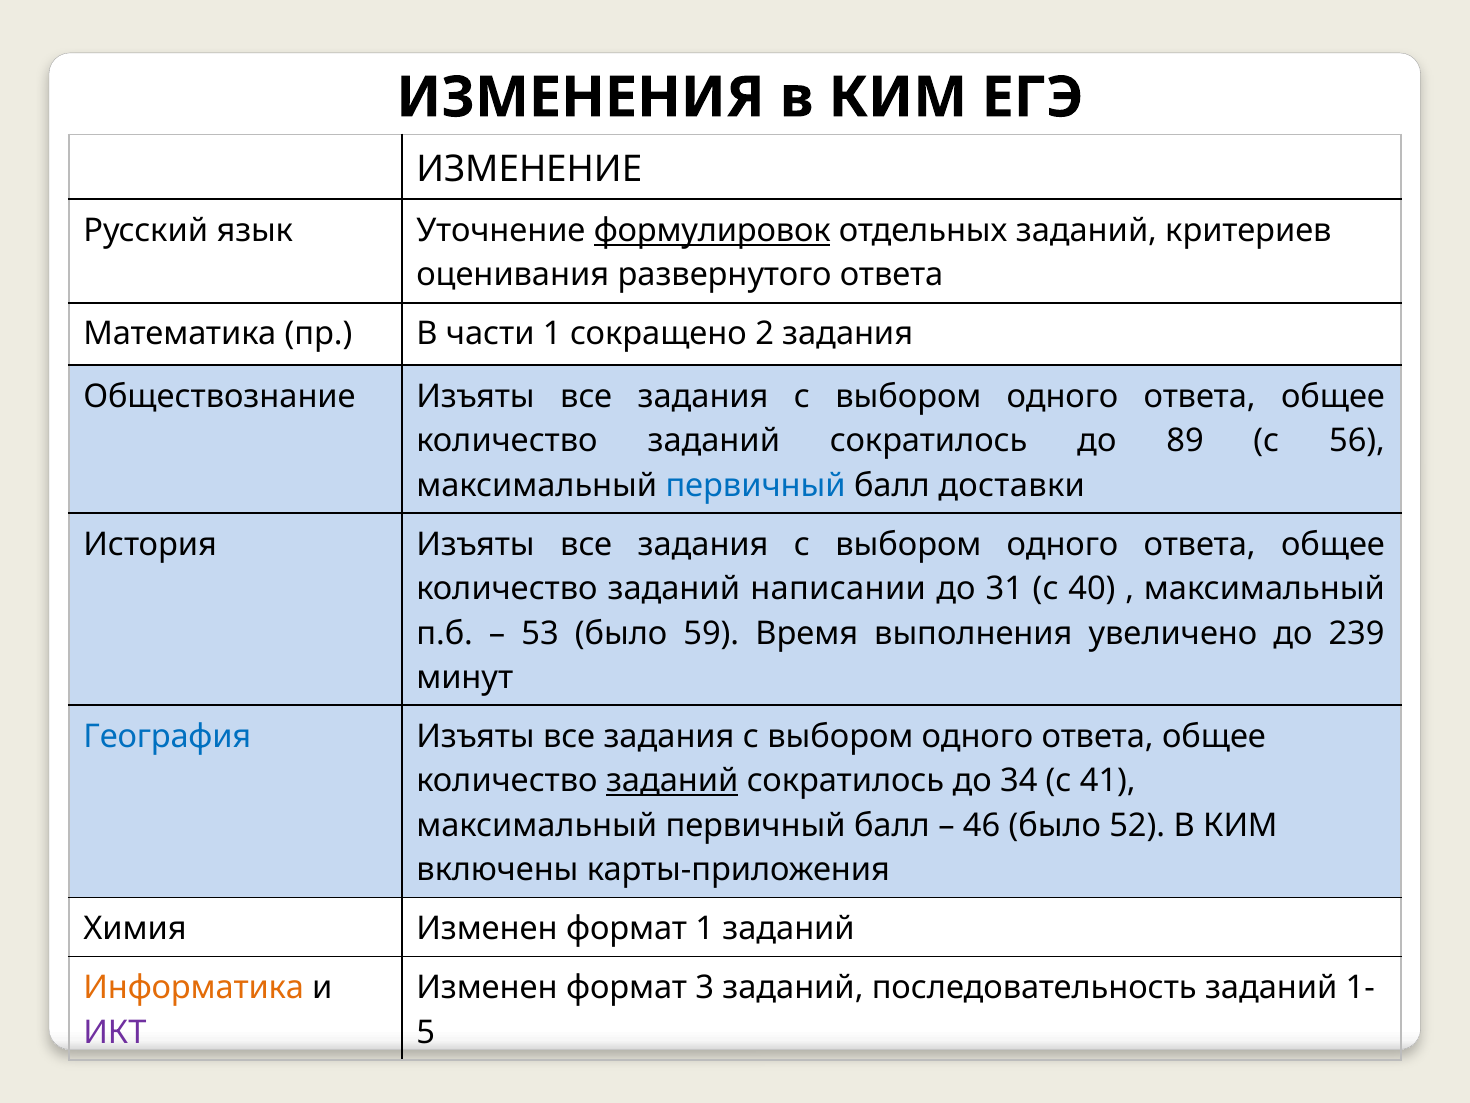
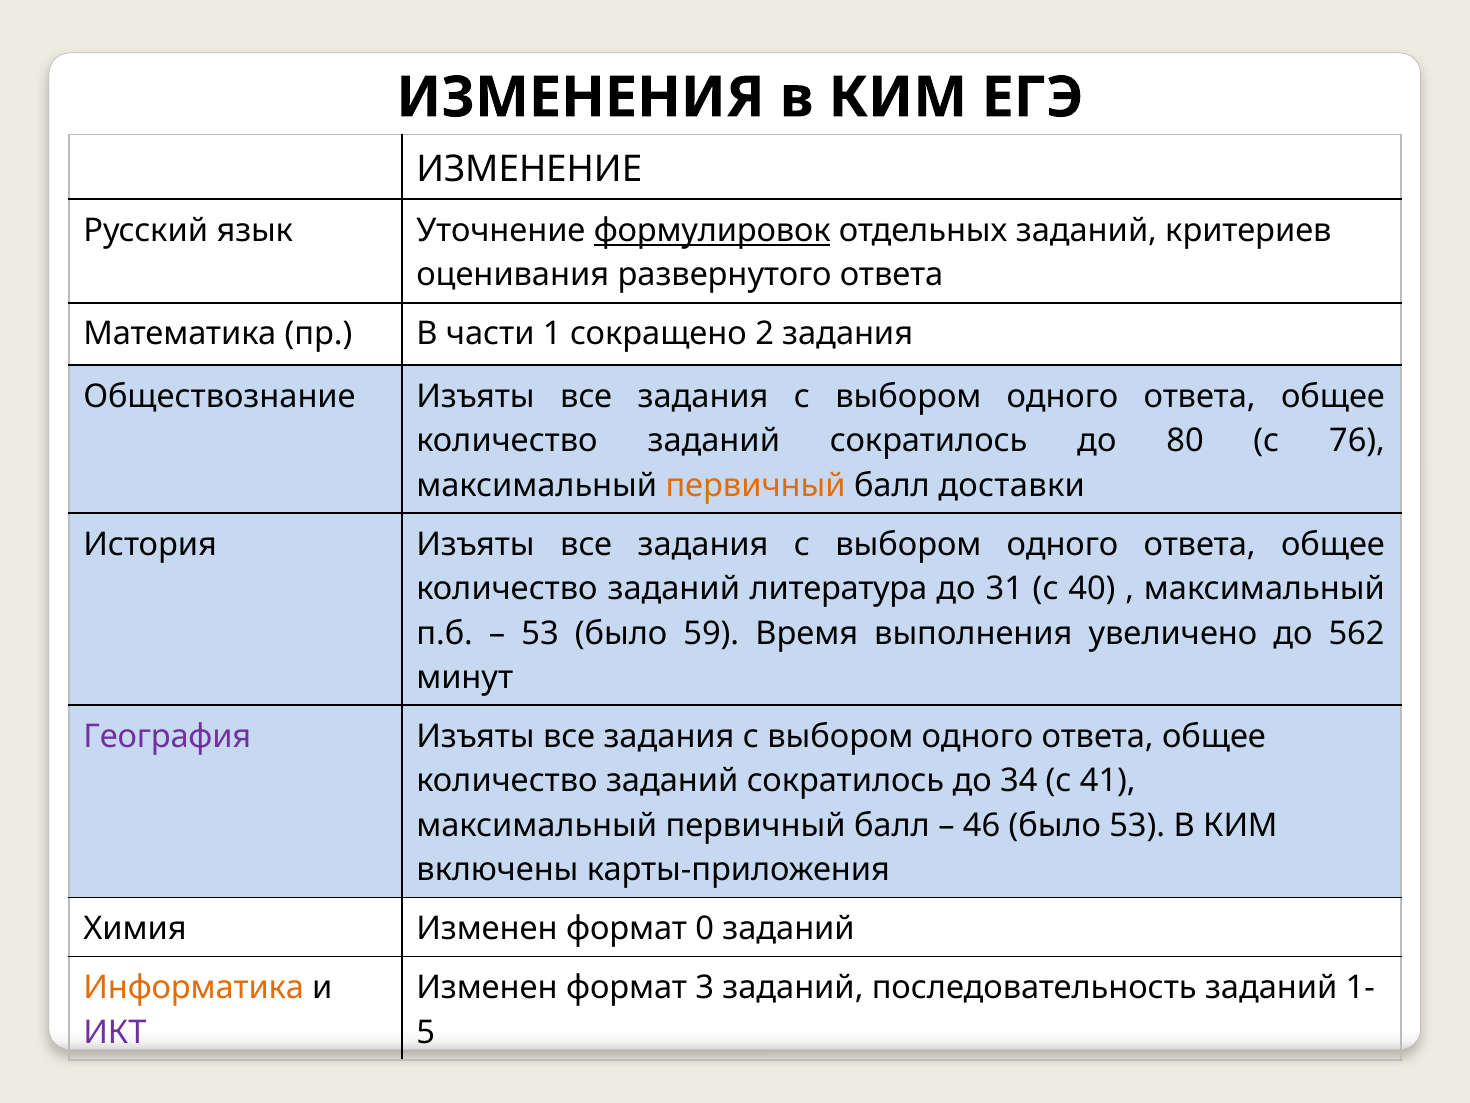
89: 89 -> 80
56: 56 -> 76
первичный at (756, 485) colour: blue -> orange
написании: написании -> литература
239: 239 -> 562
География colour: blue -> purple
заданий at (672, 781) underline: present -> none
было 52: 52 -> 53
формат 1: 1 -> 0
